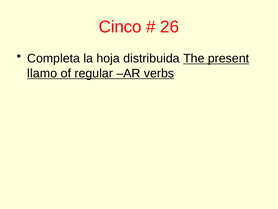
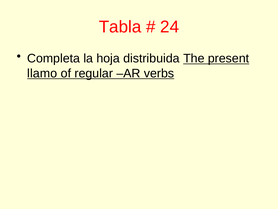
Cinco: Cinco -> Tabla
26: 26 -> 24
